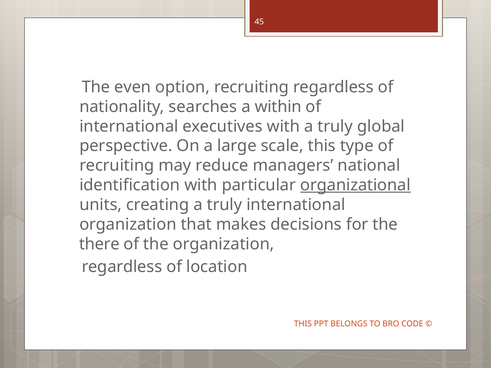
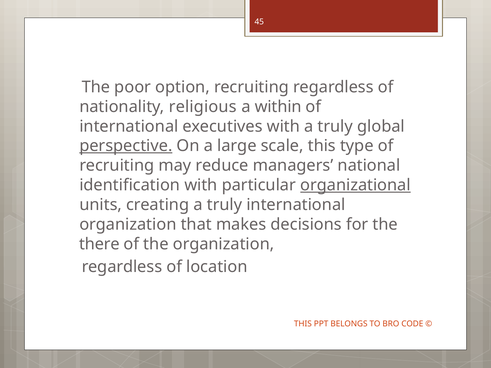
even: even -> poor
searches: searches -> religious
perspective underline: none -> present
